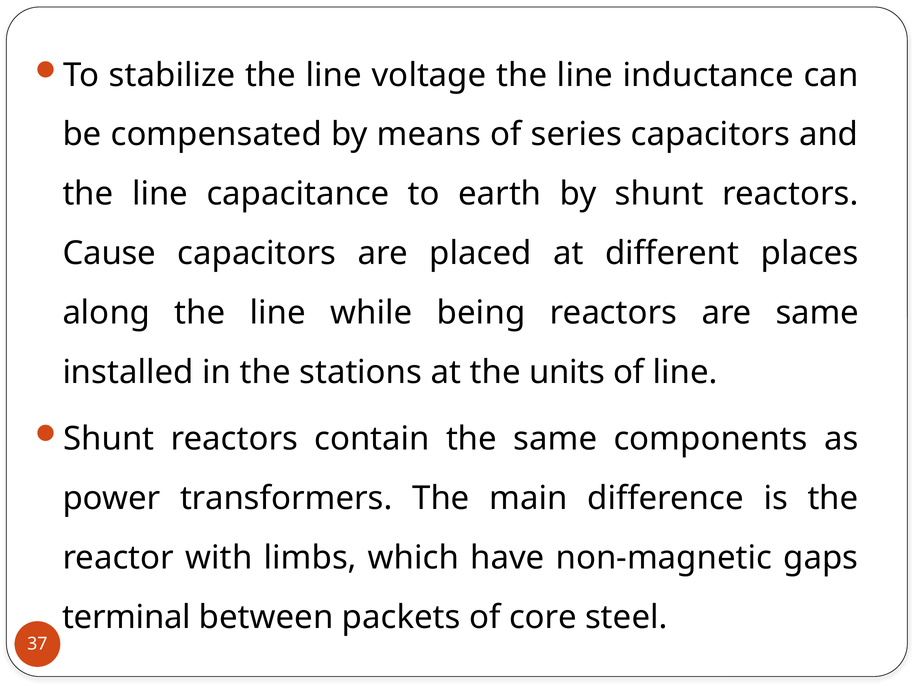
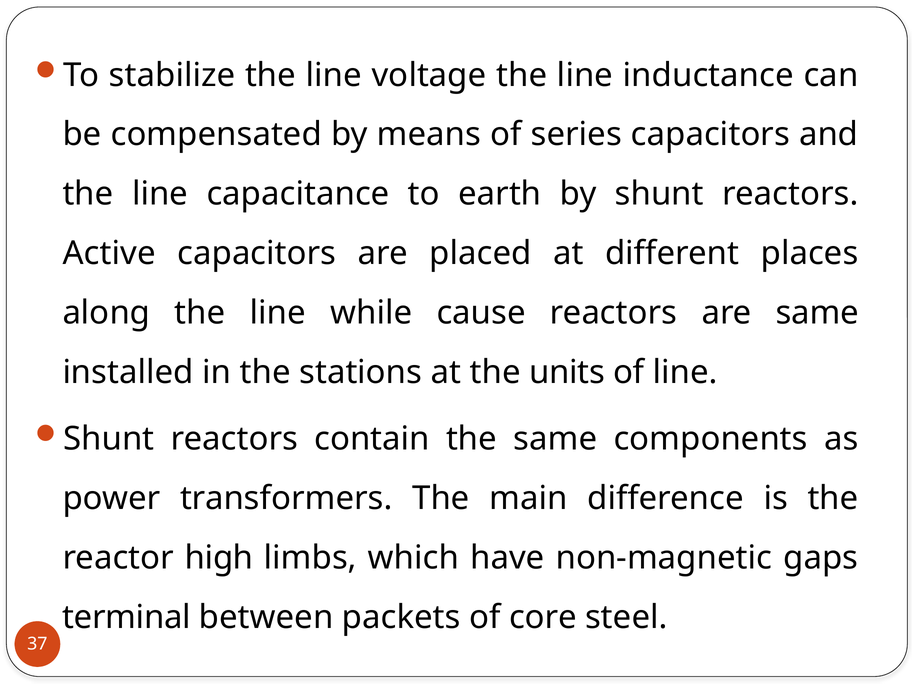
Cause: Cause -> Active
being: being -> cause
with: with -> high
